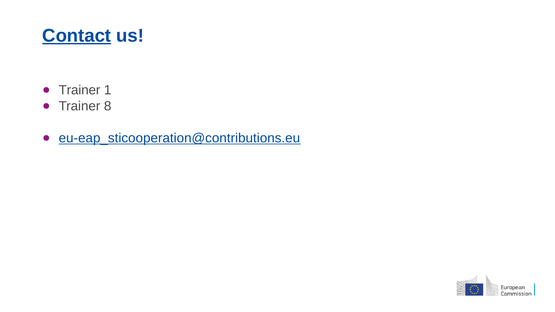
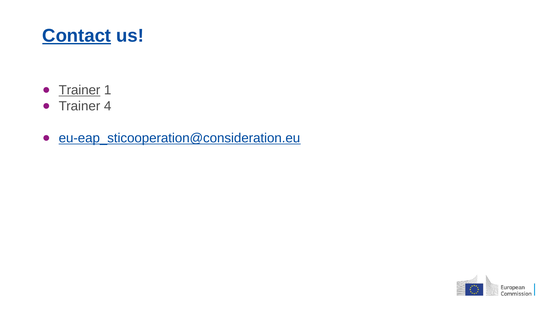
Trainer at (80, 90) underline: none -> present
8: 8 -> 4
eu-eap_sticooperation@contributions.eu: eu-eap_sticooperation@contributions.eu -> eu-eap_sticooperation@consideration.eu
